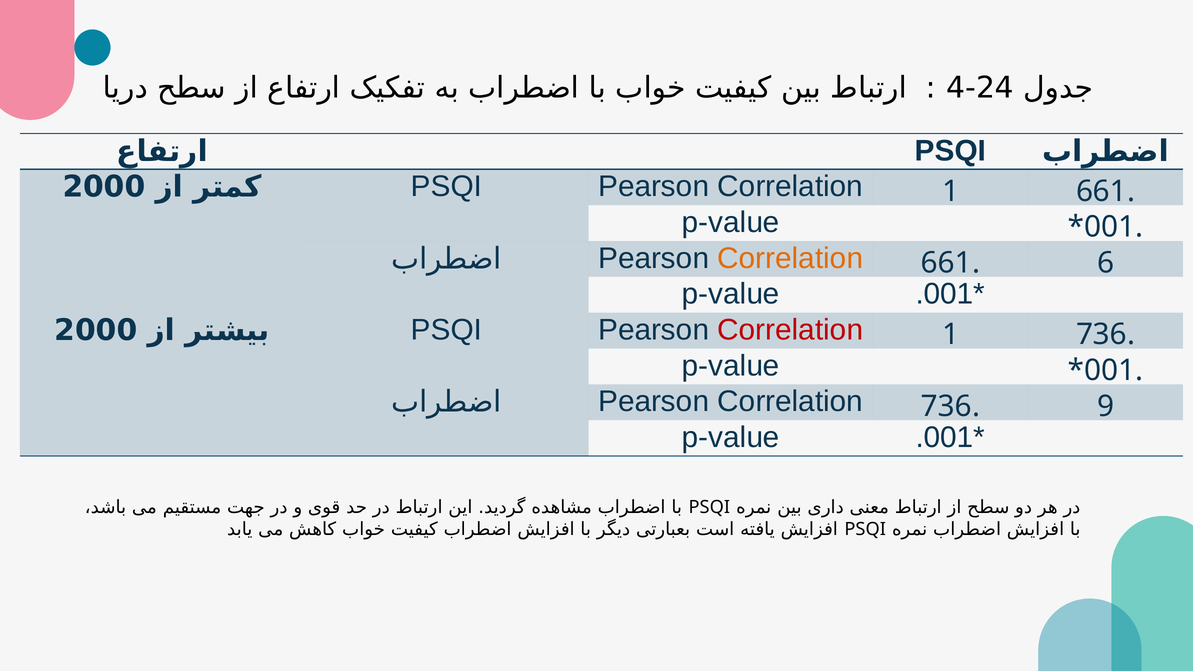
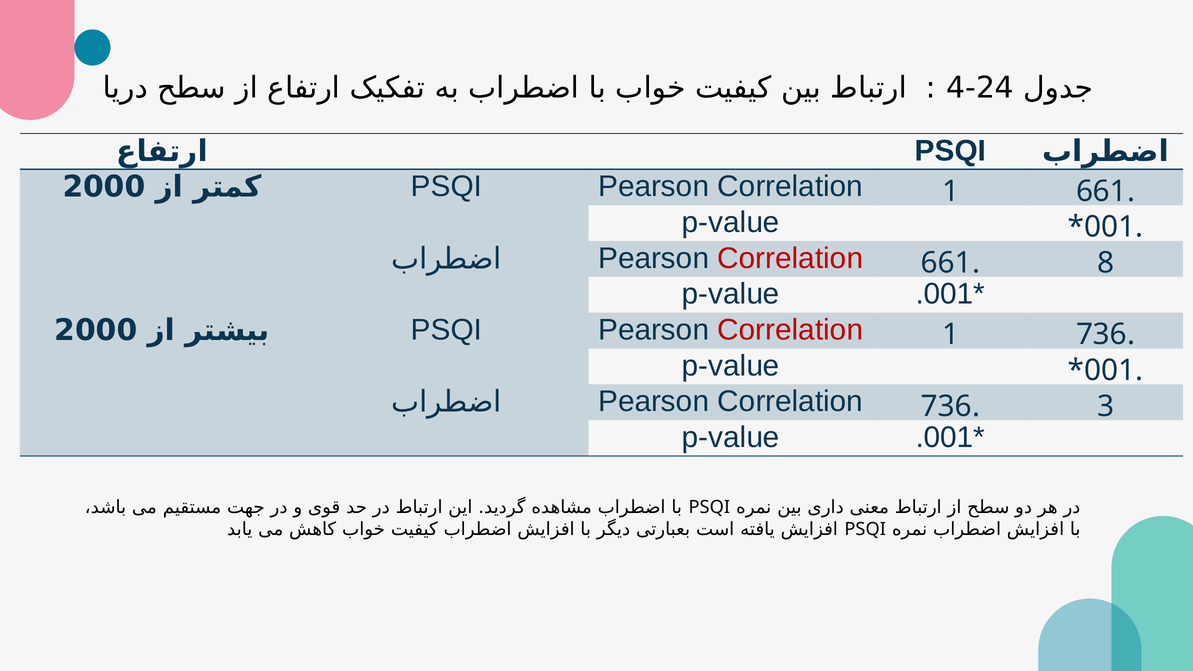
Correlation at (790, 258) colour: orange -> red
6: 6 -> 8
9: 9 -> 3
